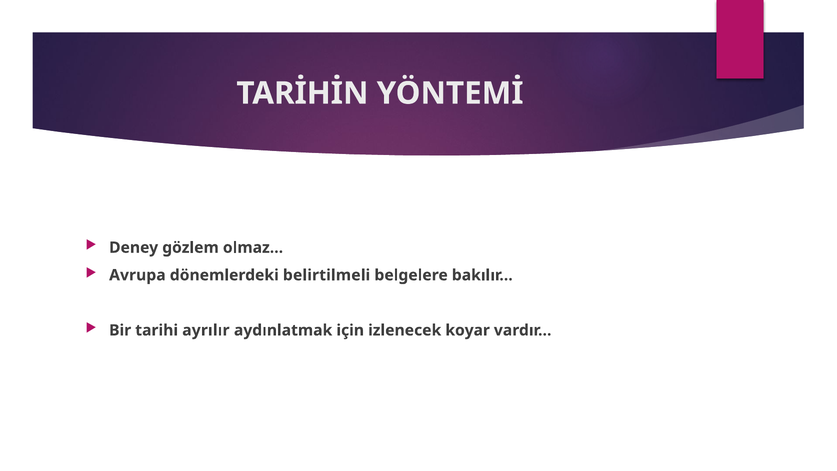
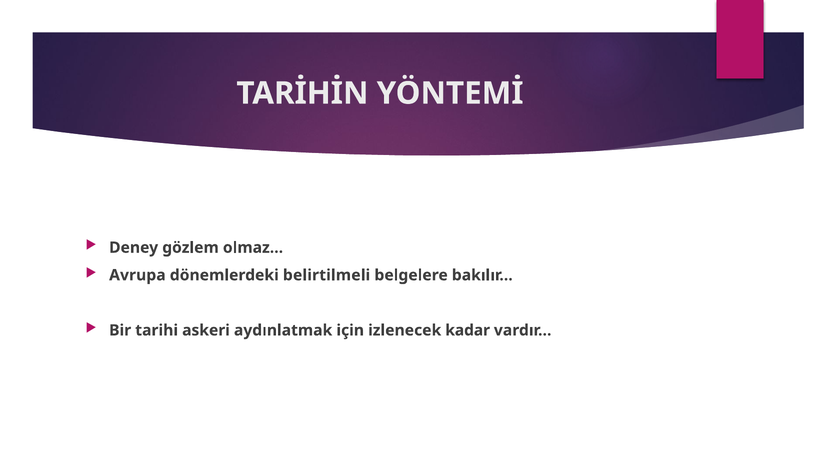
ayrılır: ayrılır -> askeri
koyar: koyar -> kadar
